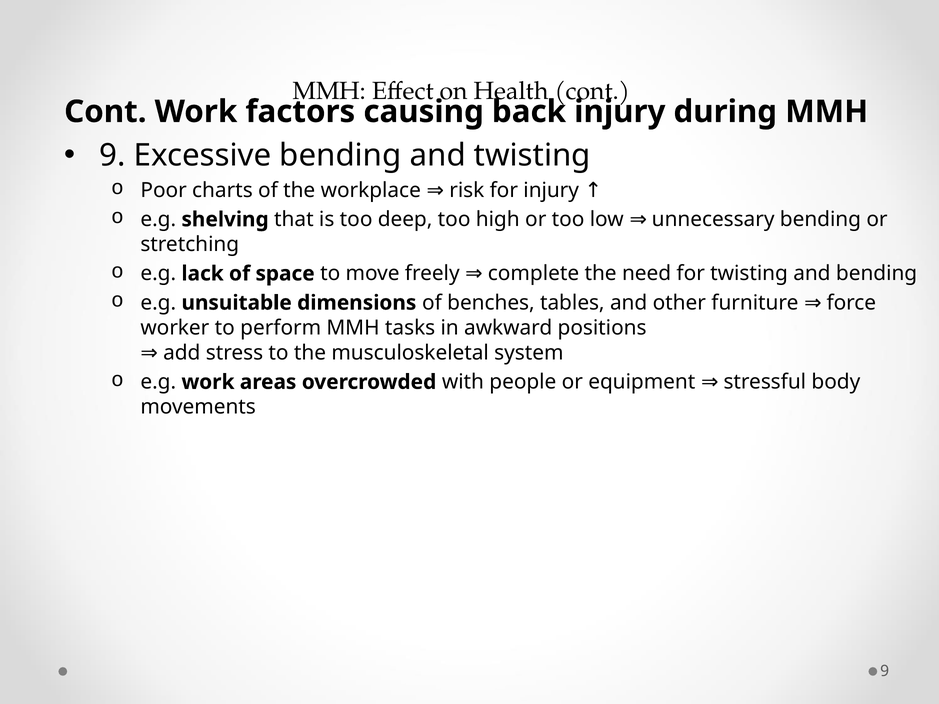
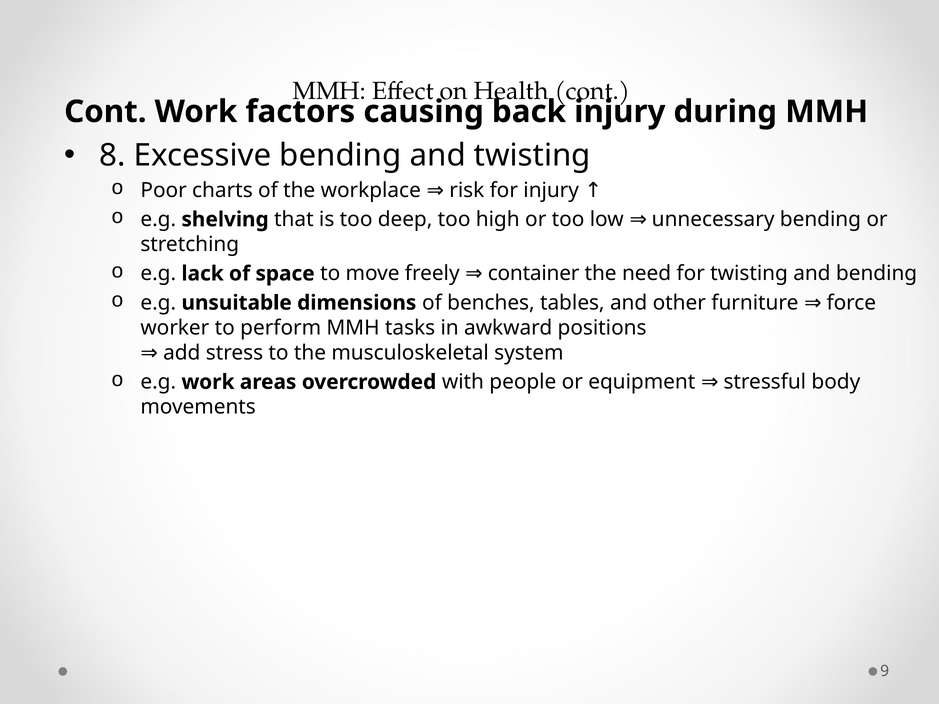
9 at (113, 156): 9 -> 8
complete: complete -> container
